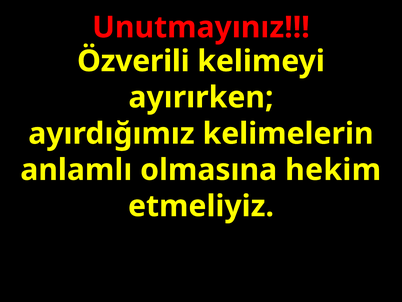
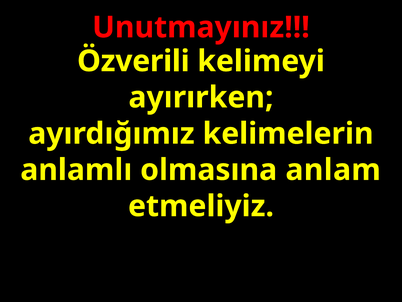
hekim: hekim -> anlam
